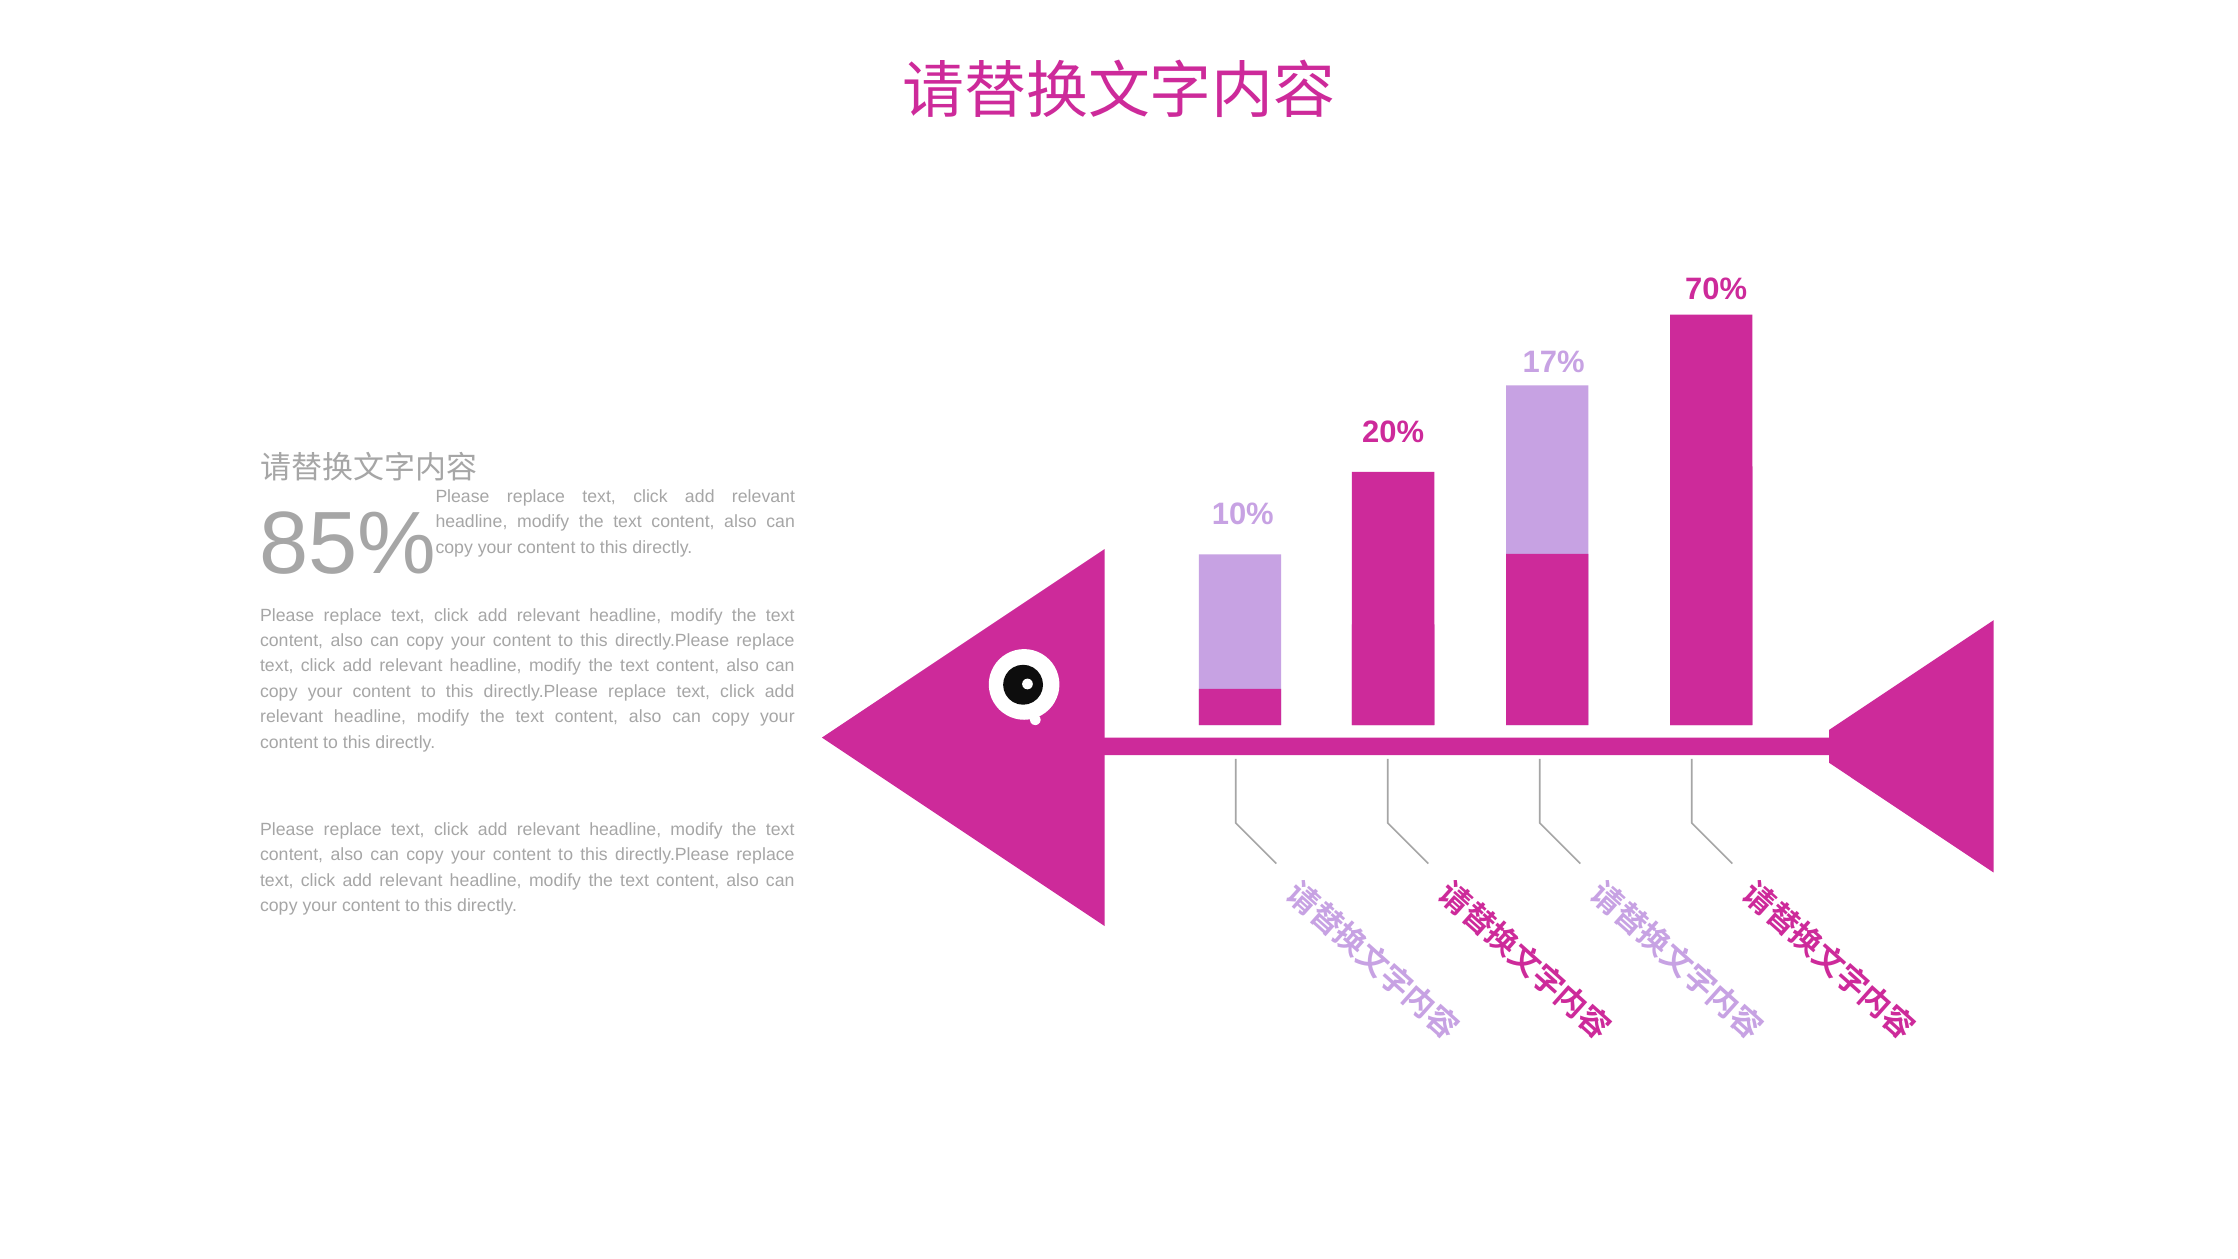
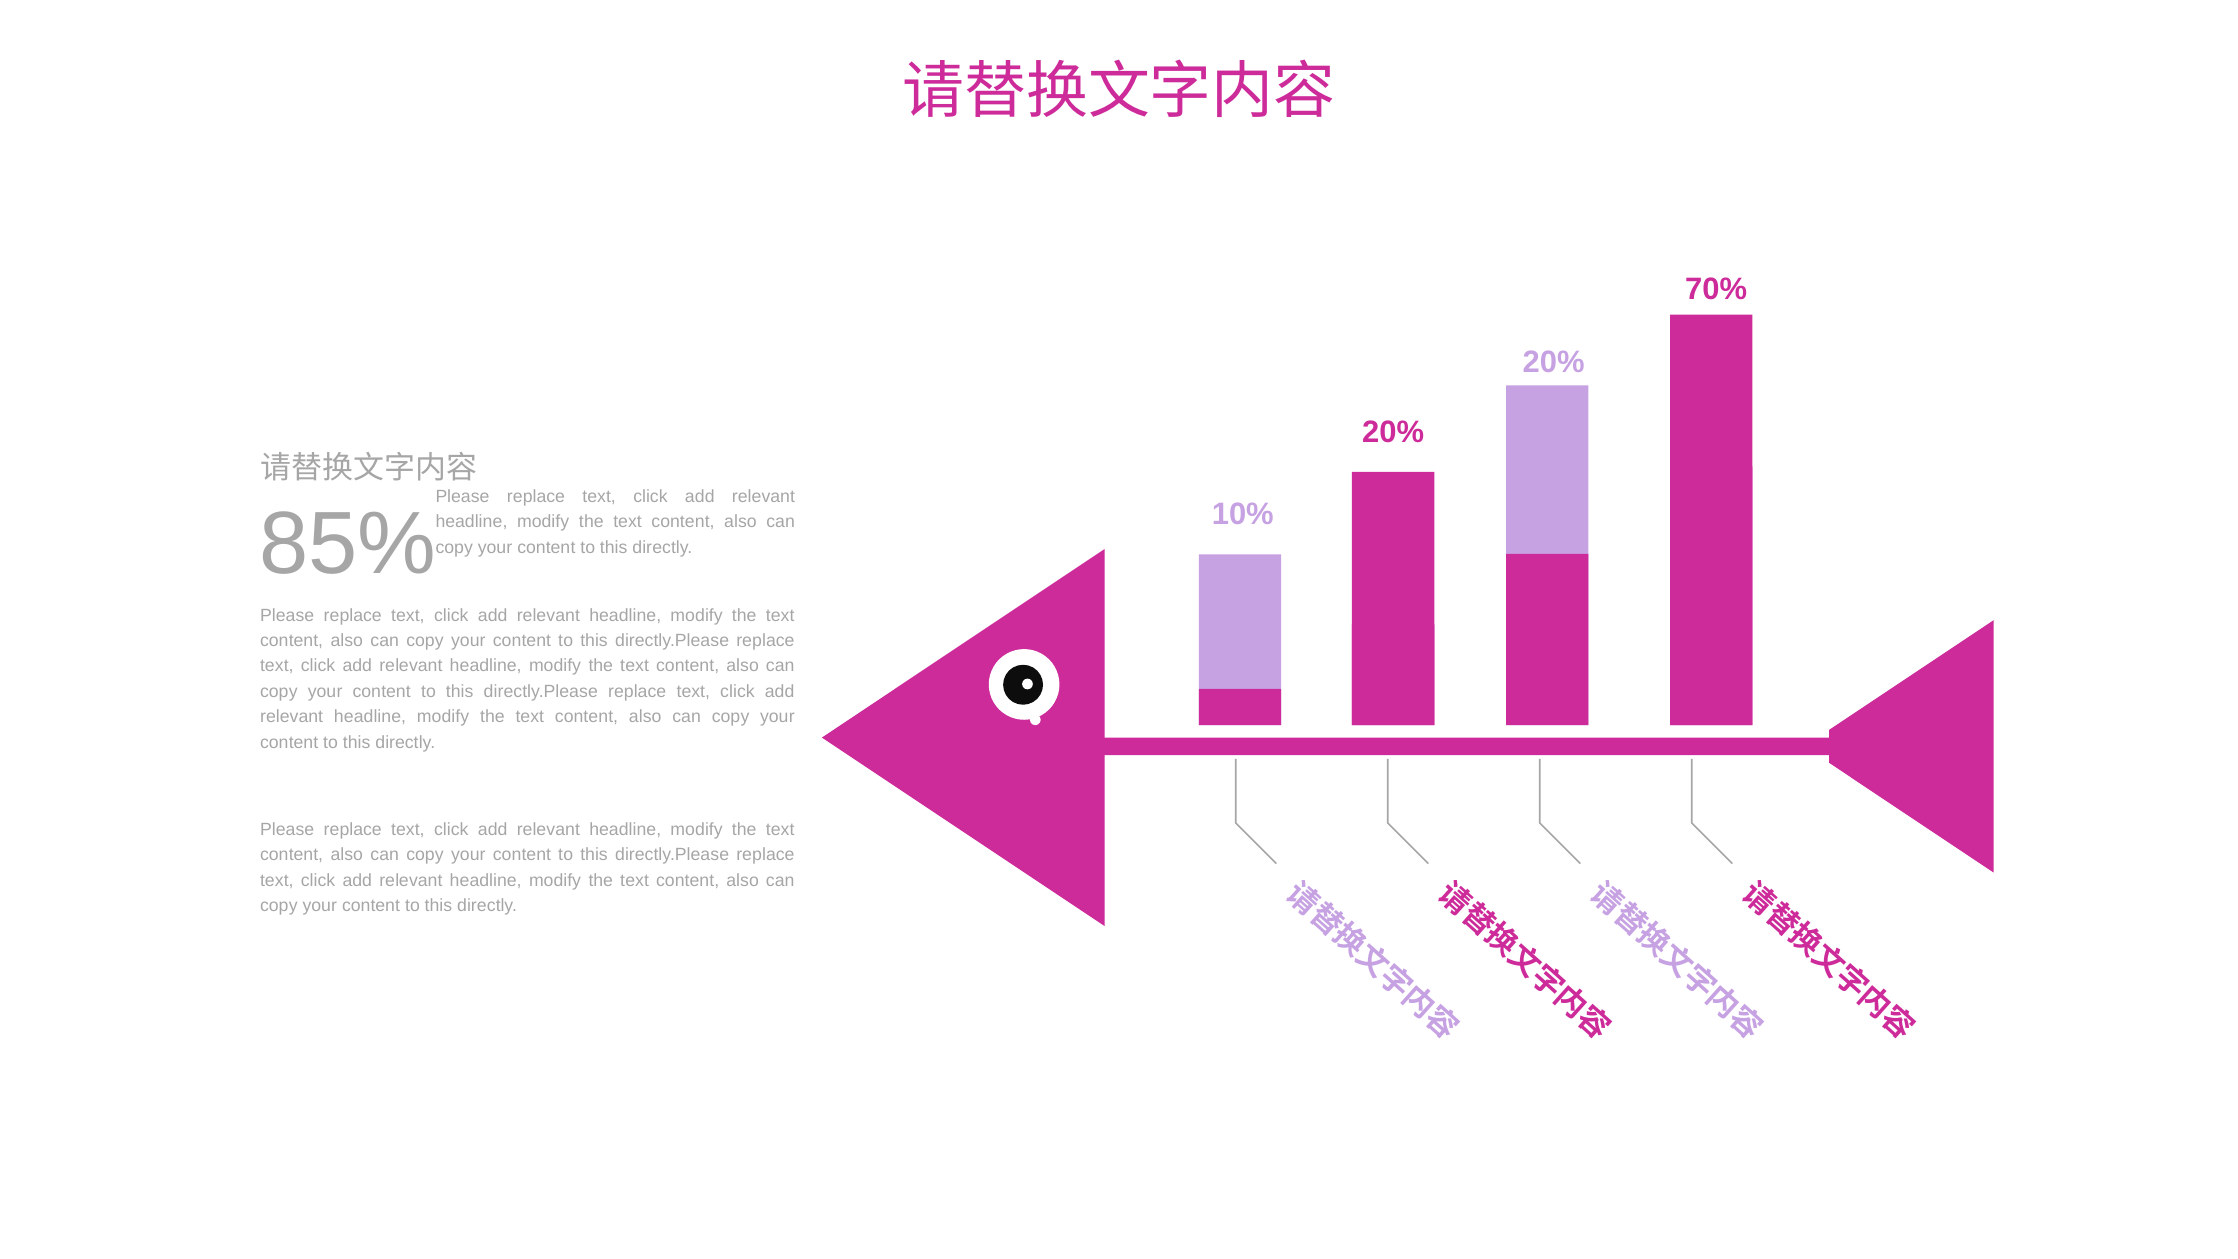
17% at (1554, 362): 17% -> 20%
